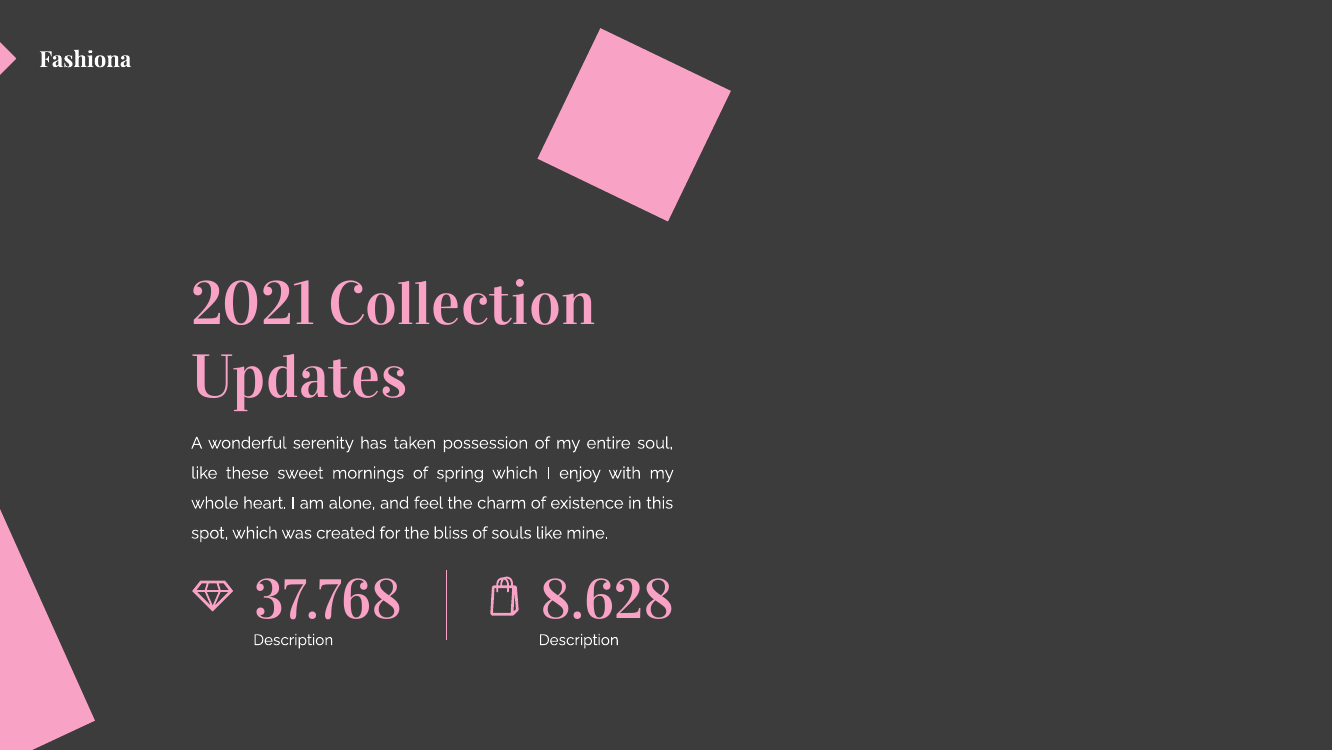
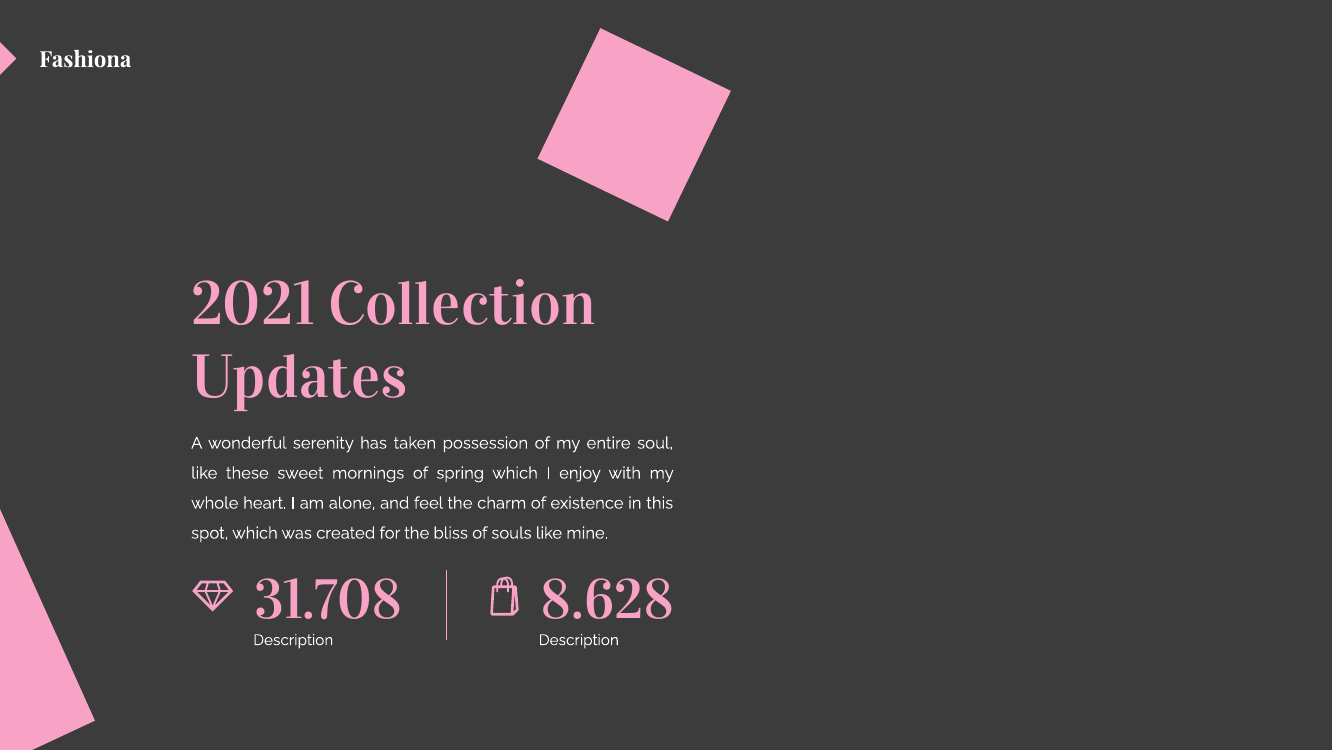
37.768: 37.768 -> 31.708
